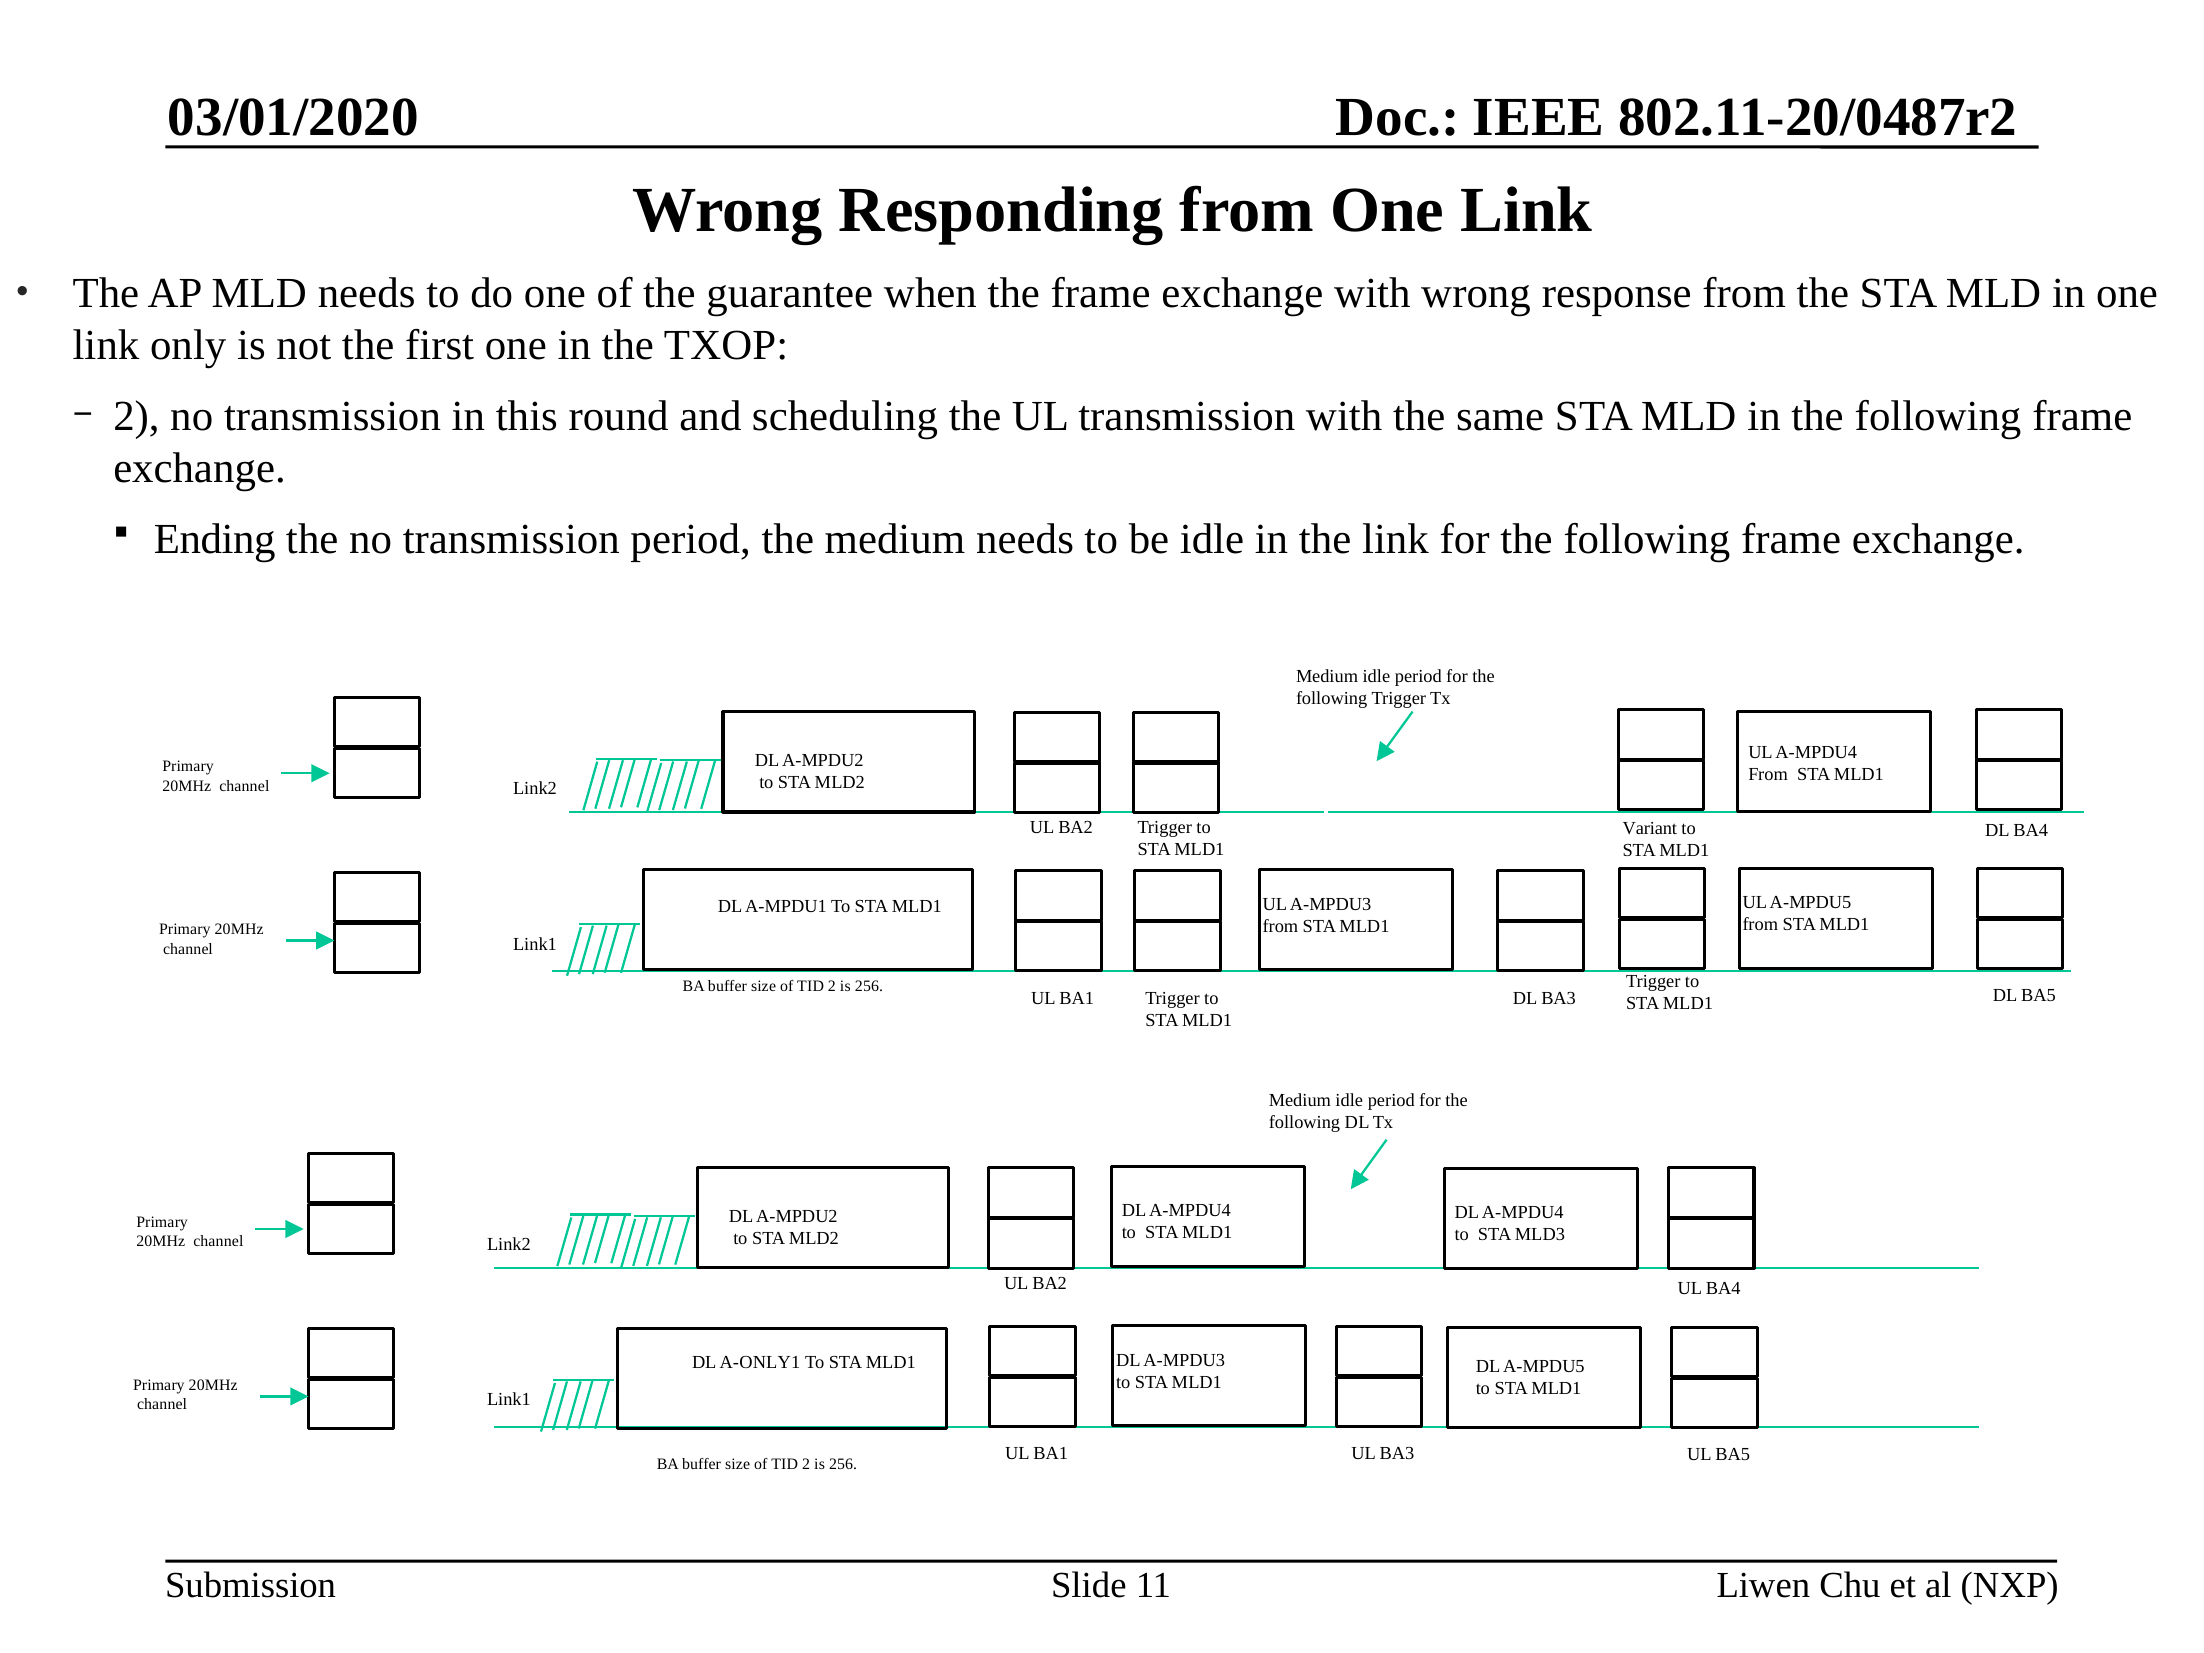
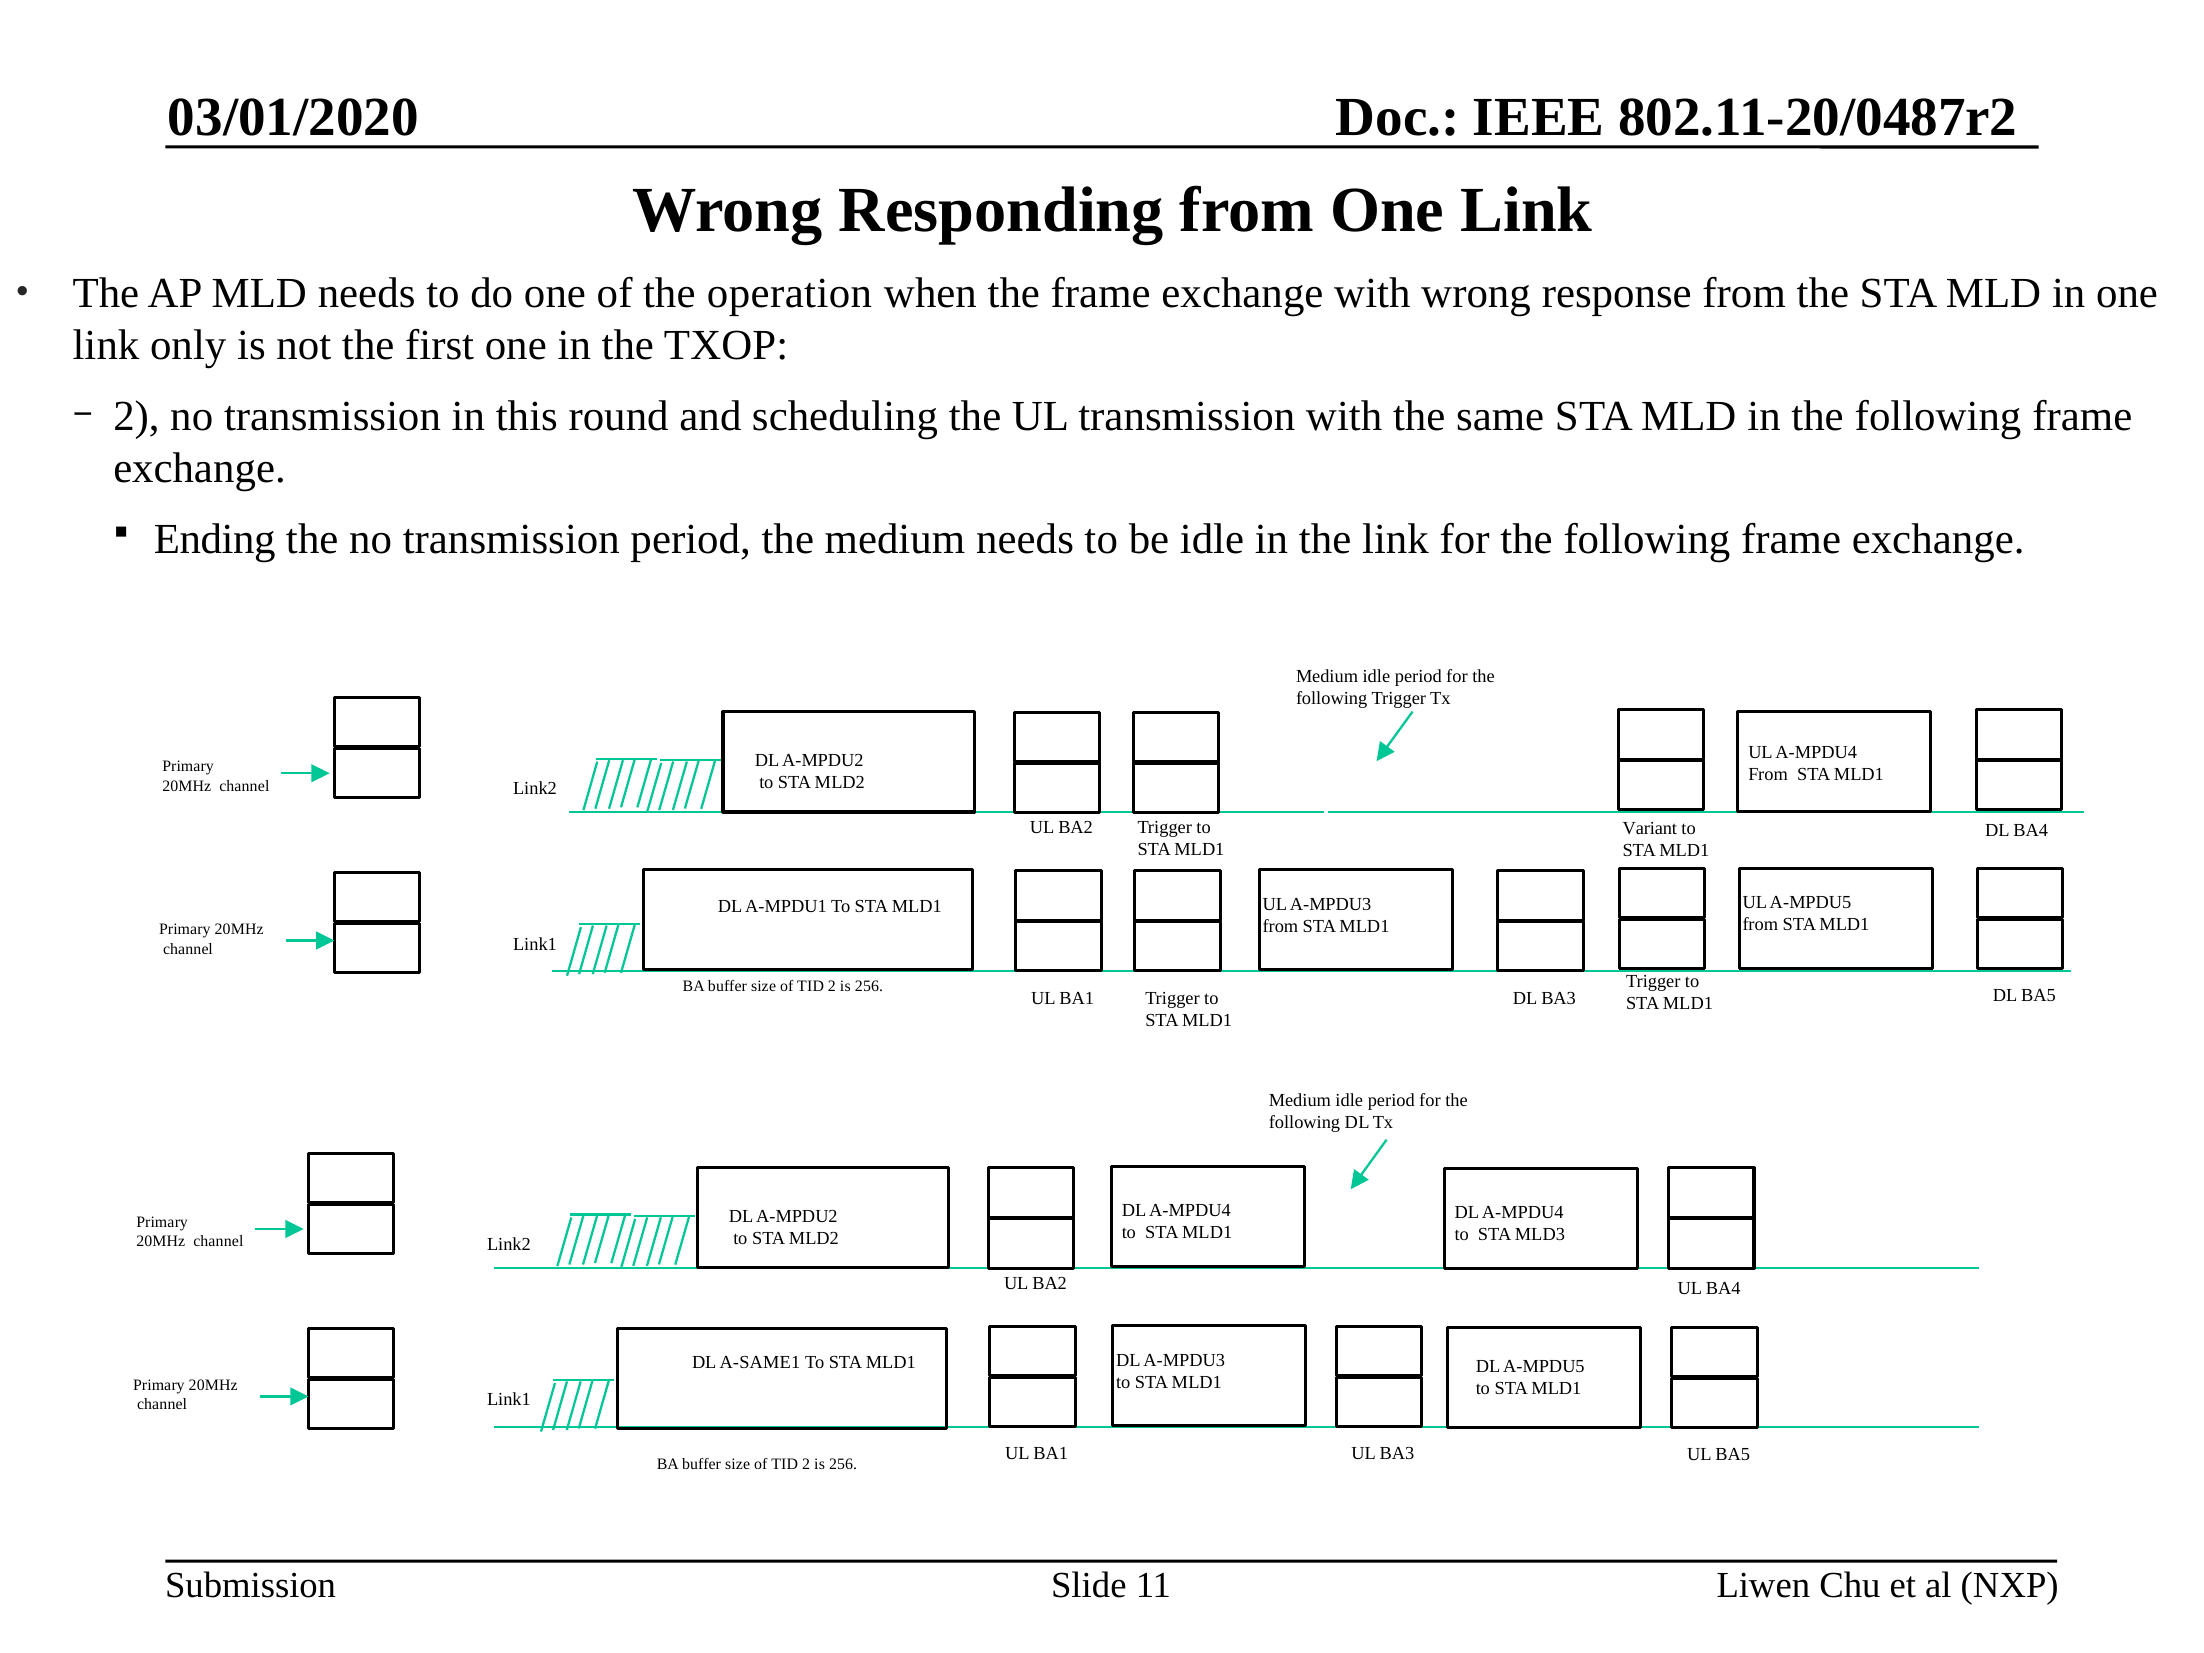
guarantee: guarantee -> operation
A-ONLY1: A-ONLY1 -> A-SAME1
